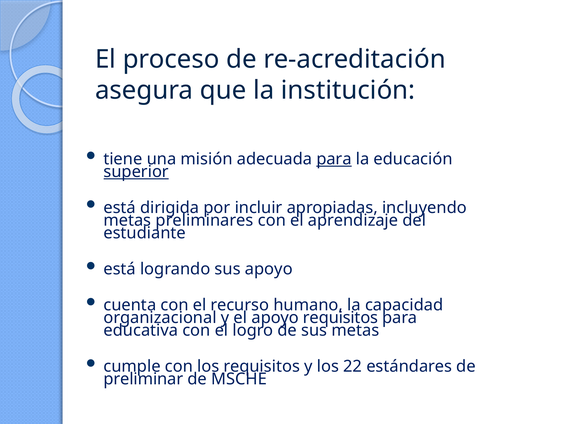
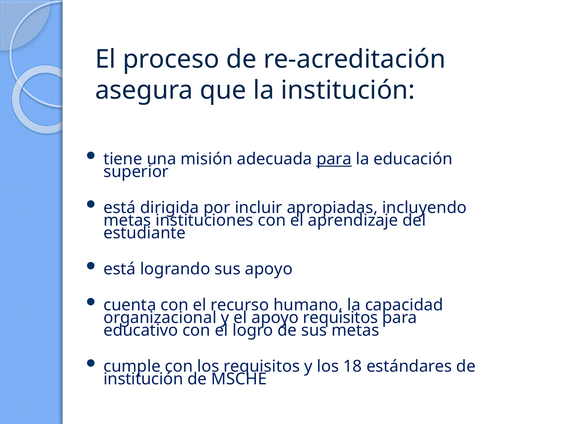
superior underline: present -> none
preliminares: preliminares -> instituciones
educativa: educativa -> educativo
22: 22 -> 18
preliminar at (143, 379): preliminar -> institución
